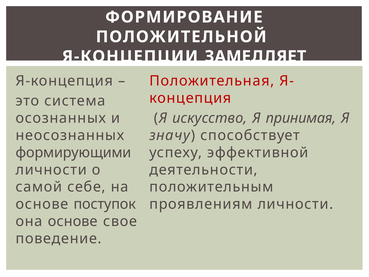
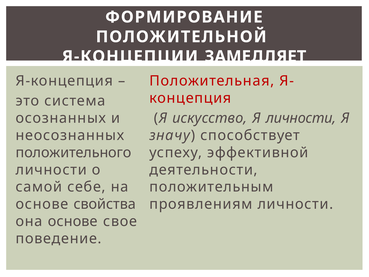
Я принимая: принимая -> личности
формирующими: формирующими -> положительного
поступок: поступок -> свойства
